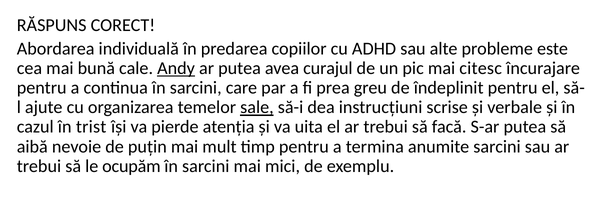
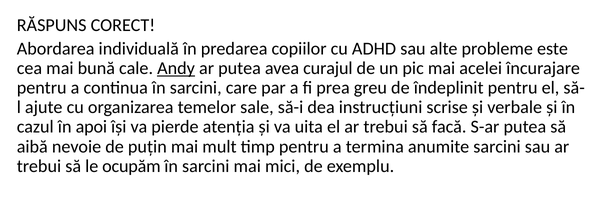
citesc: citesc -> acelei
sale underline: present -> none
trist: trist -> apoi
